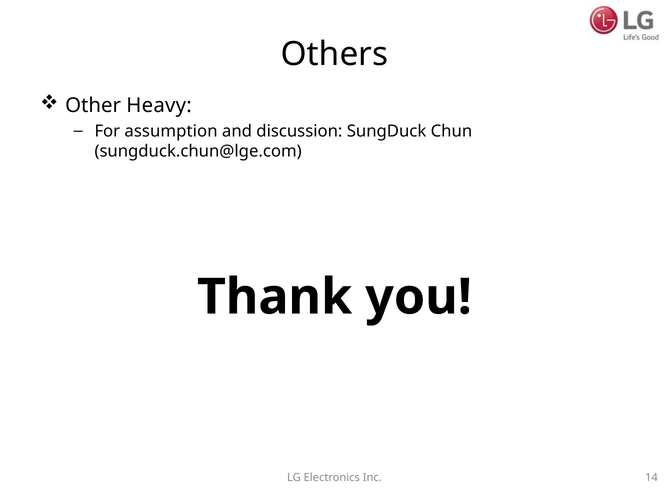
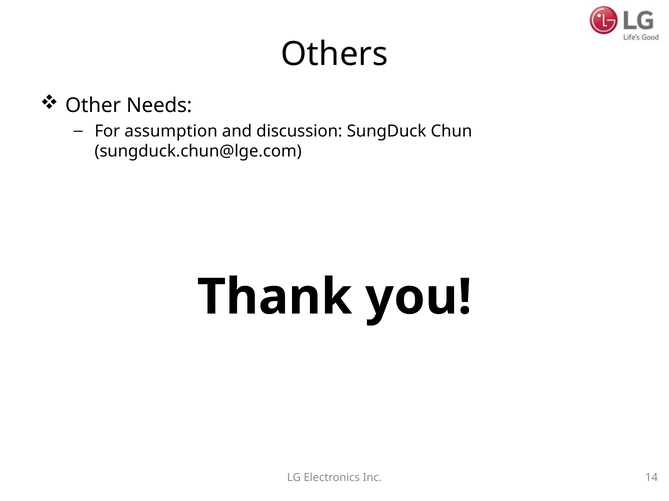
Heavy: Heavy -> Needs
